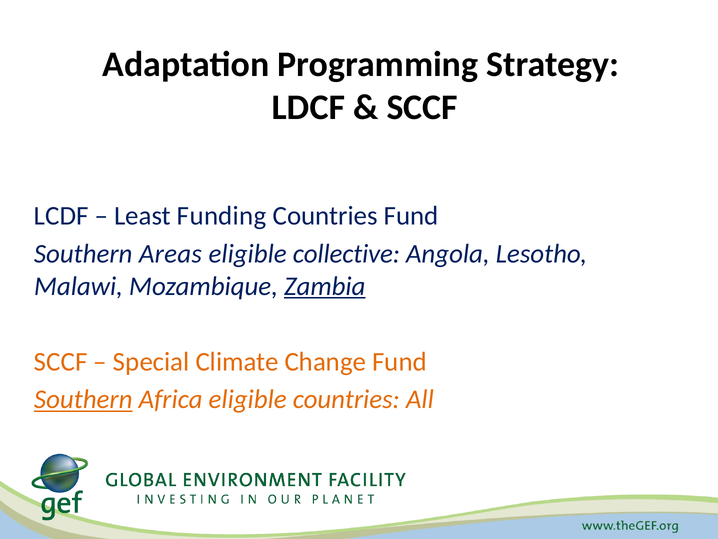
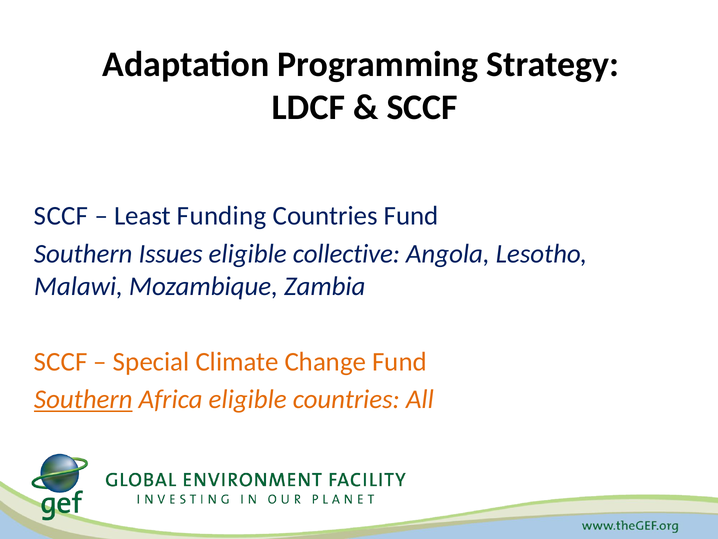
LCDF at (61, 216): LCDF -> SCCF
Areas: Areas -> Issues
Zambia underline: present -> none
